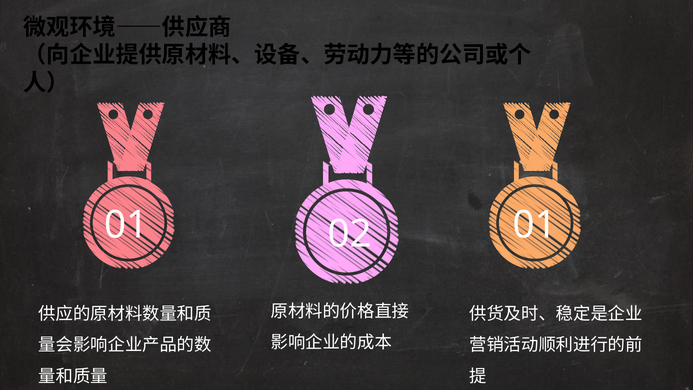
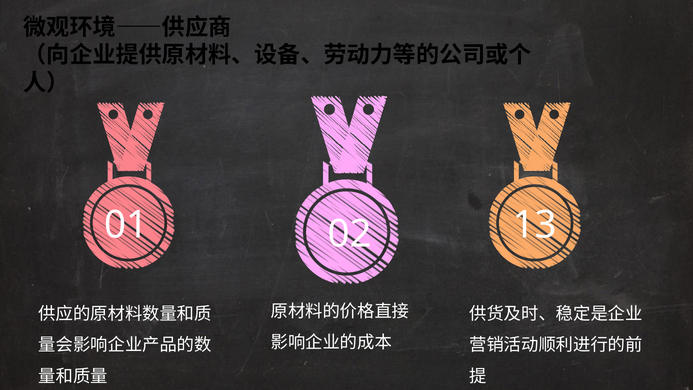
01 01: 01 -> 13
